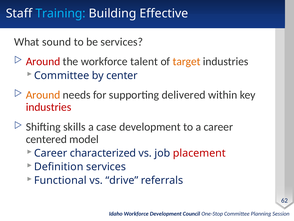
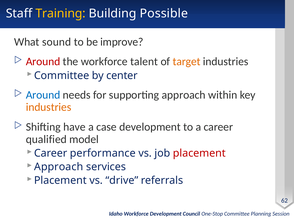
Training colour: light blue -> yellow
Effective: Effective -> Possible
be services: services -> improve
Around at (43, 95) colour: orange -> blue
supporting delivered: delivered -> approach
industries at (49, 107) colour: red -> orange
skills: skills -> have
centered: centered -> qualified
characterized: characterized -> performance
Definition at (59, 166): Definition -> Approach
Functional at (60, 180): Functional -> Placement
